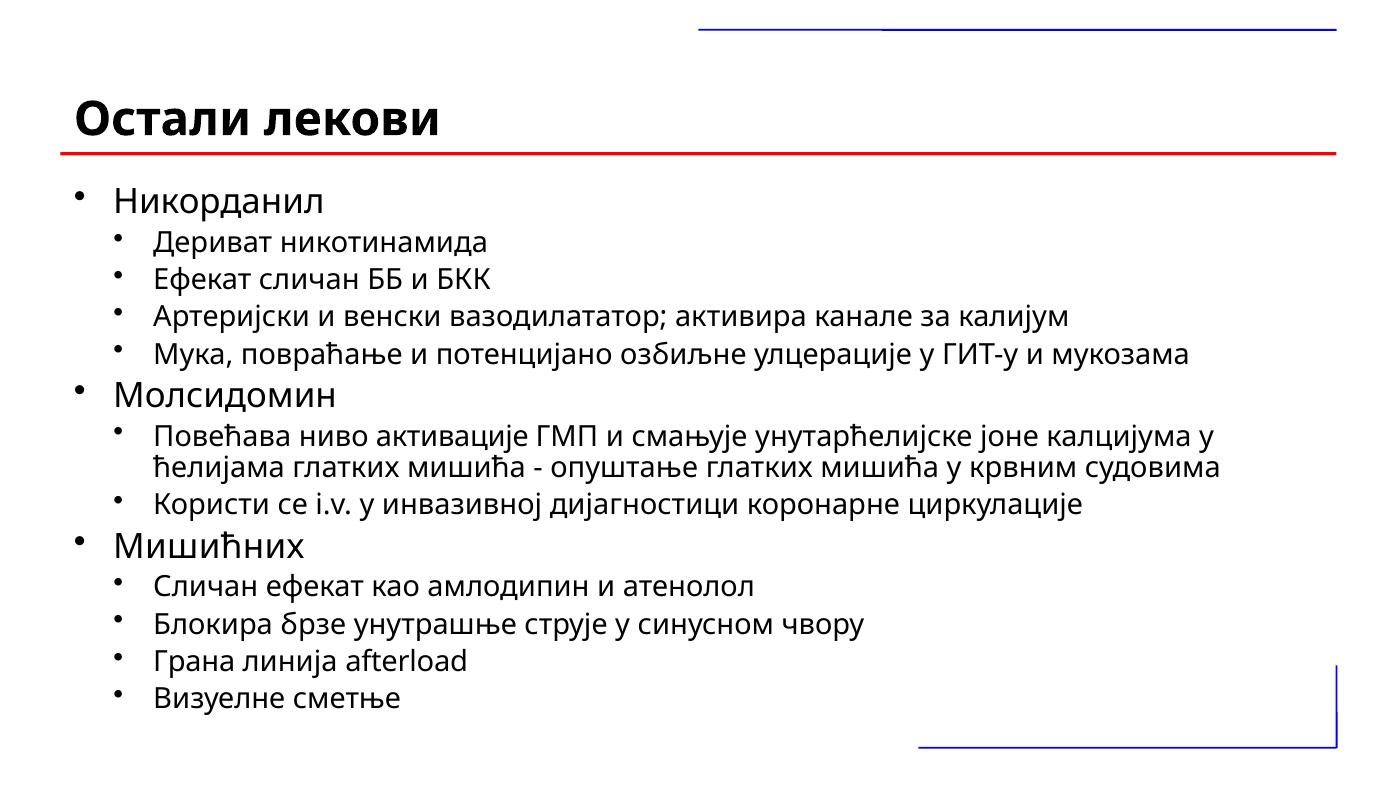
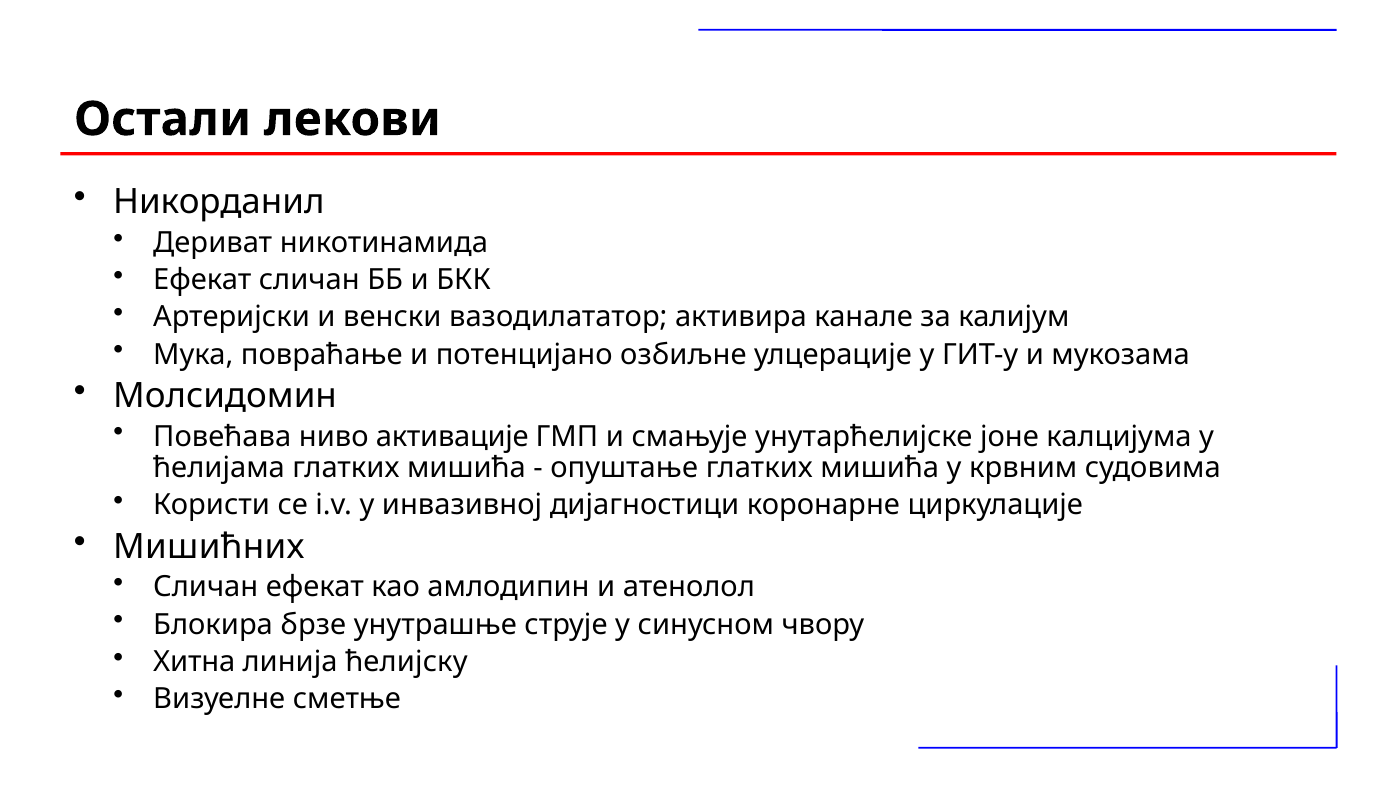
Грана: Грана -> Хитна
afterload: afterload -> ћелијску
